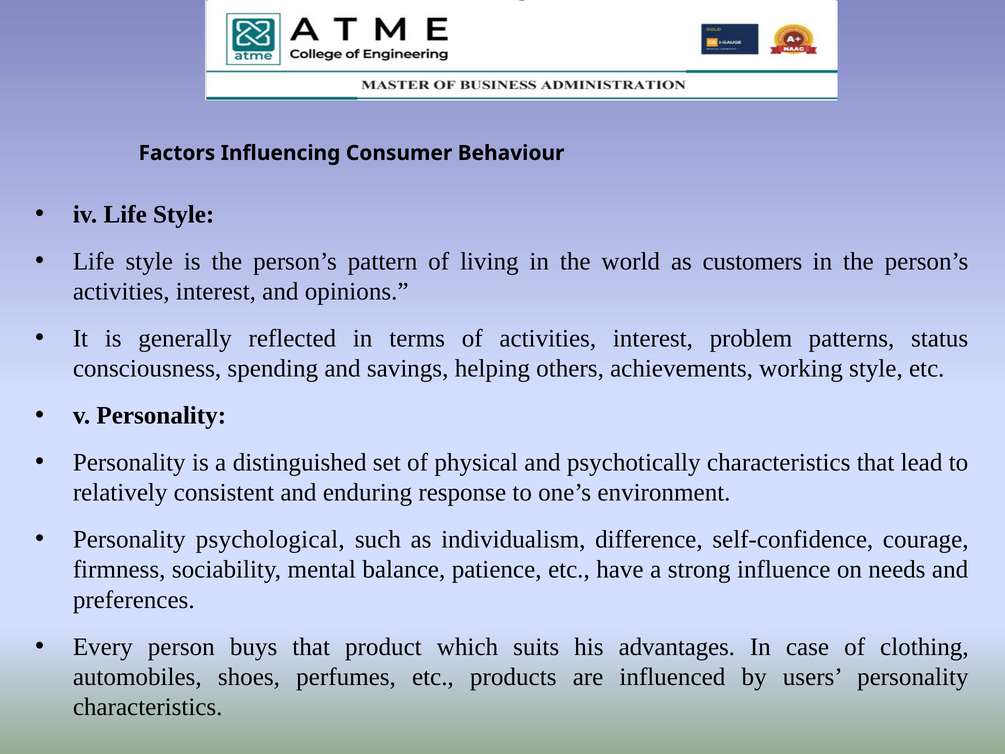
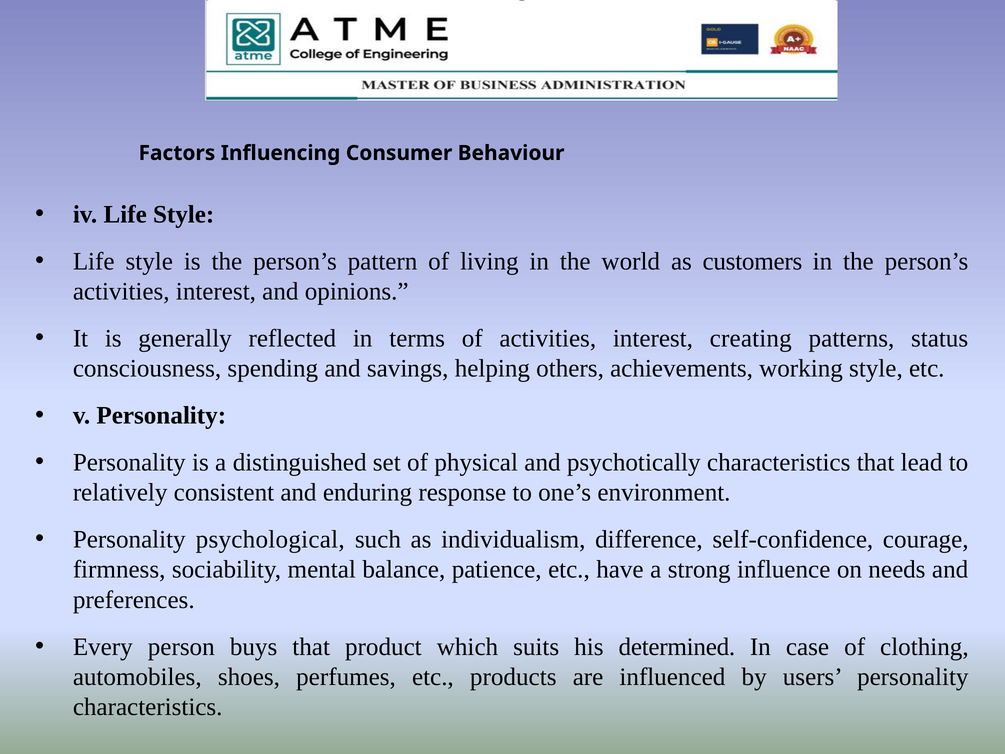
problem: problem -> creating
advantages: advantages -> determined
